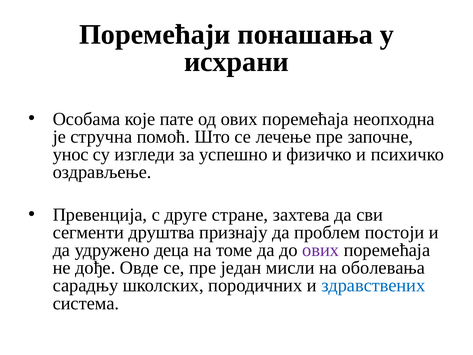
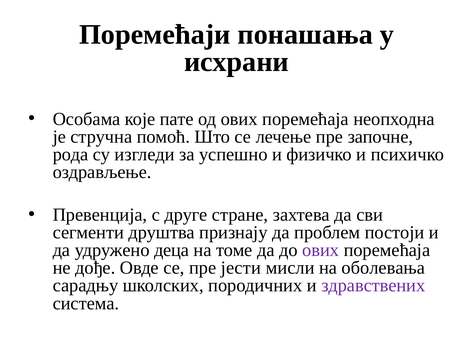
унос: унос -> рода
један: један -> јести
здравствених colour: blue -> purple
